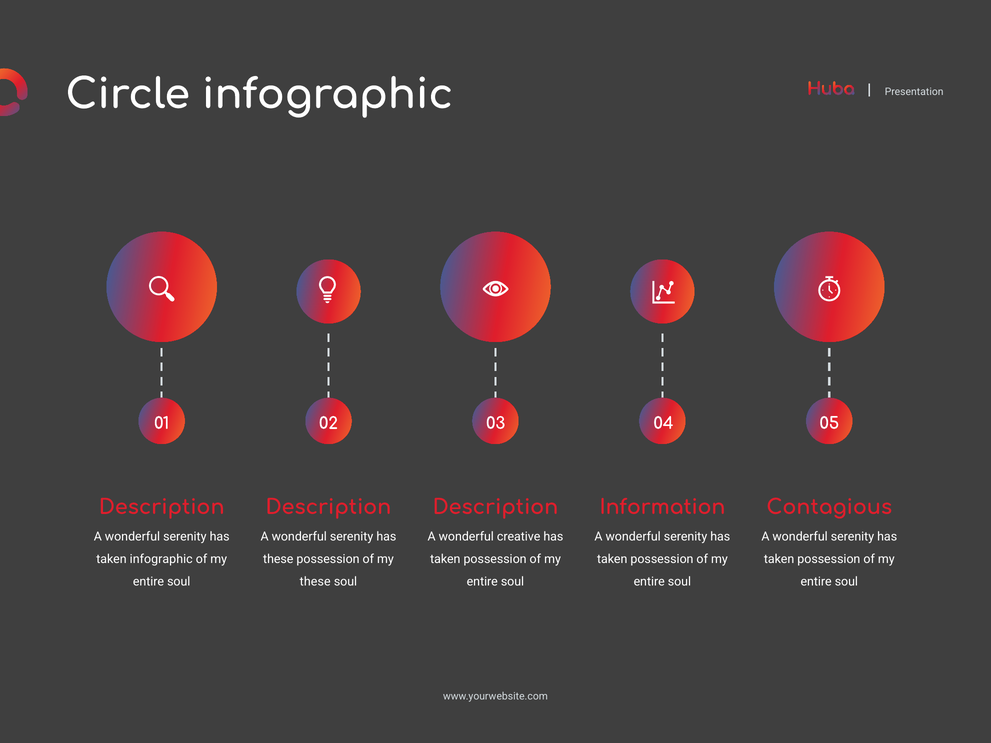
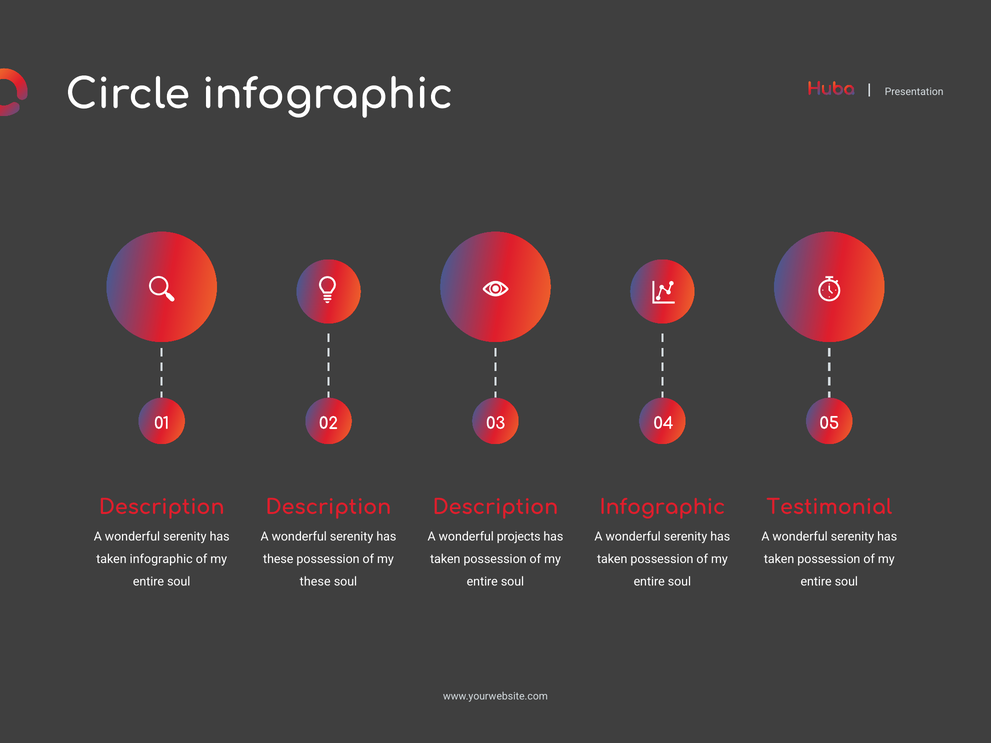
Information at (662, 507): Information -> Infographic
Contagious: Contagious -> Testimonial
creative: creative -> projects
